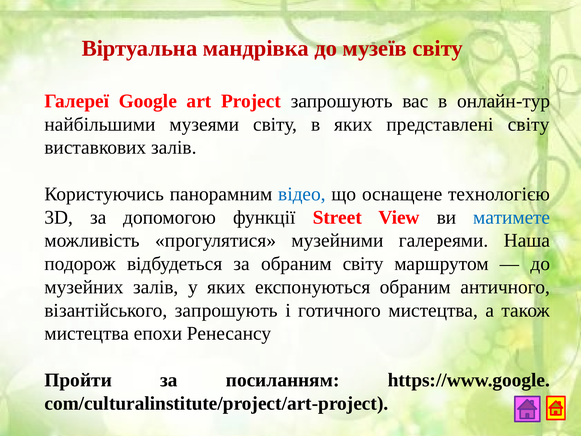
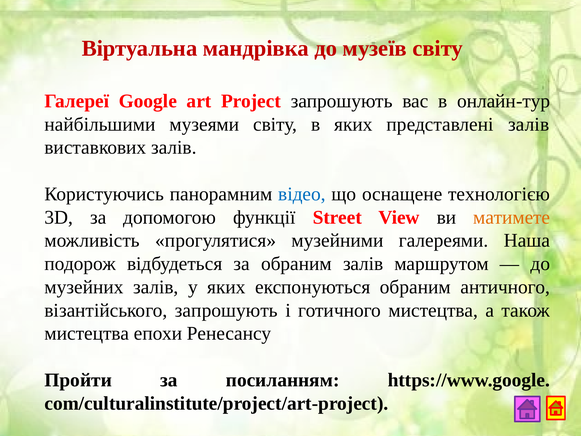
представлені світу: світу -> залів
матимете colour: blue -> orange
обраним світу: світу -> залів
